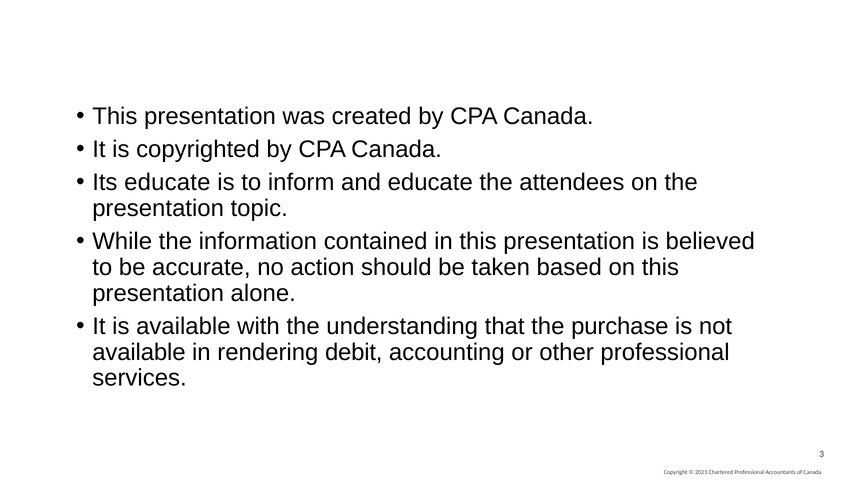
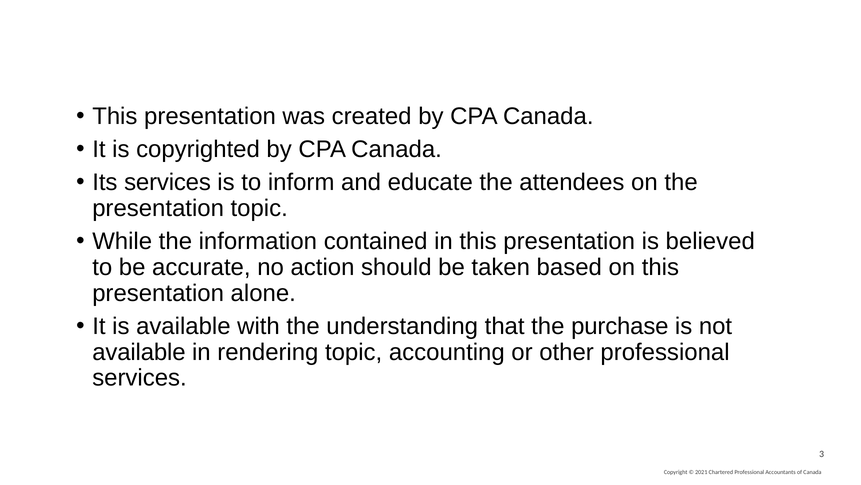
Its educate: educate -> services
rendering debit: debit -> topic
